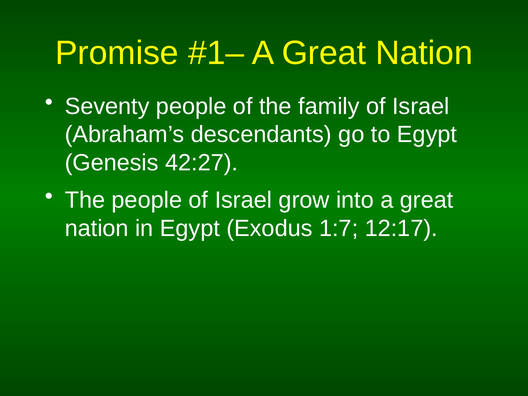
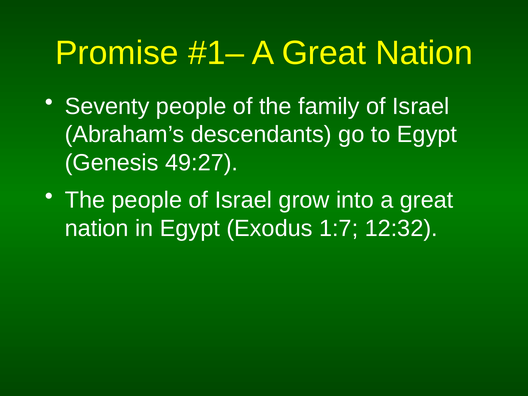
42:27: 42:27 -> 49:27
12:17: 12:17 -> 12:32
